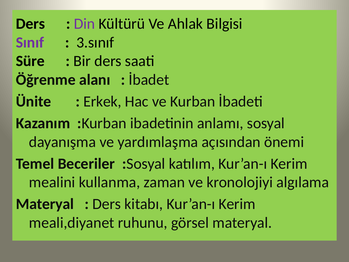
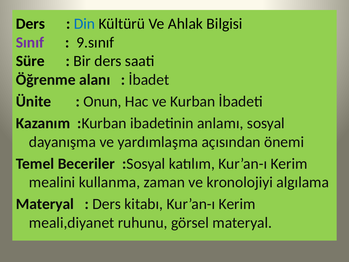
Din colour: purple -> blue
3.sınıf: 3.sınıf -> 9.sınıf
Erkek: Erkek -> Onun
